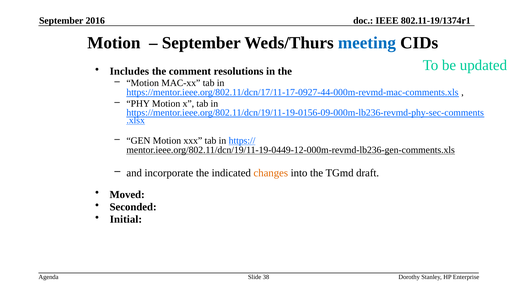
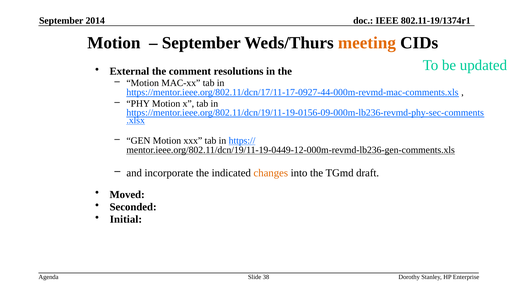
2016: 2016 -> 2014
meeting colour: blue -> orange
Includes: Includes -> External
